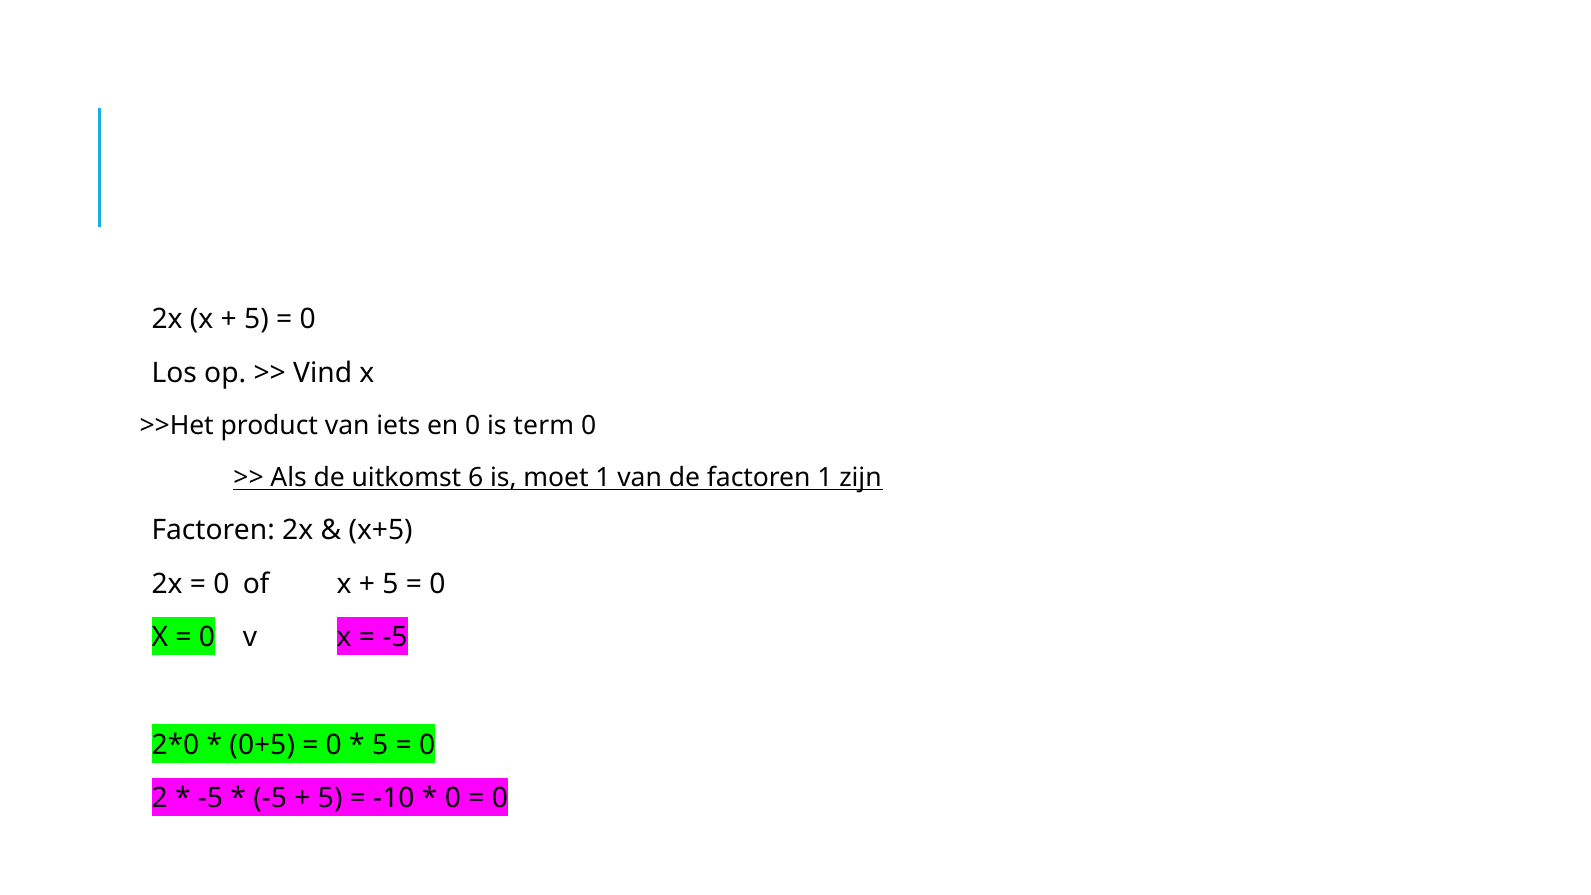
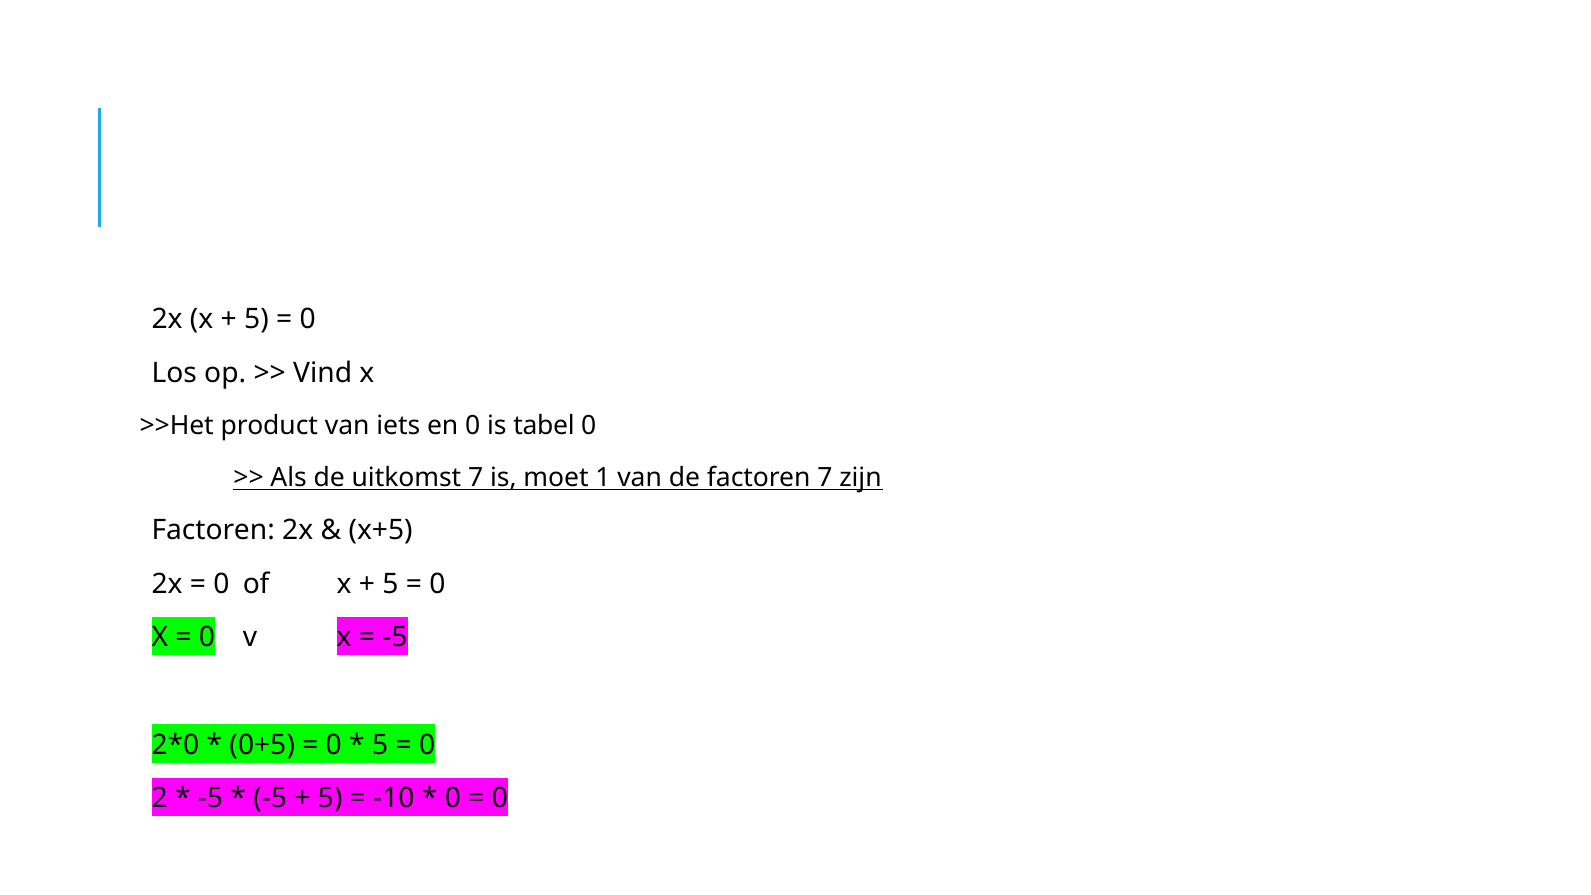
term: term -> tabel
uitkomst 6: 6 -> 7
factoren 1: 1 -> 7
